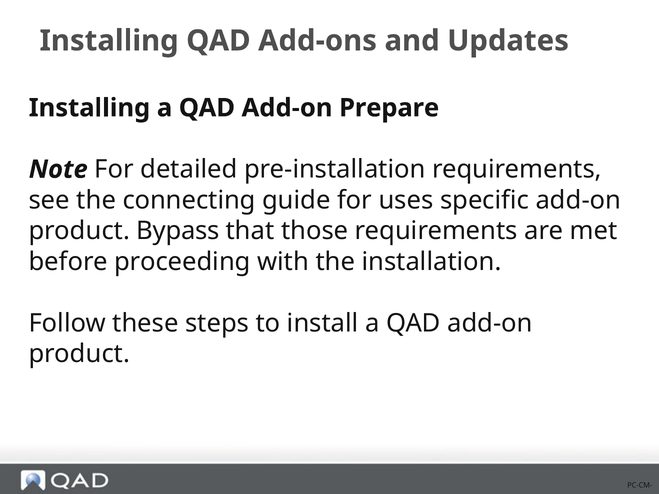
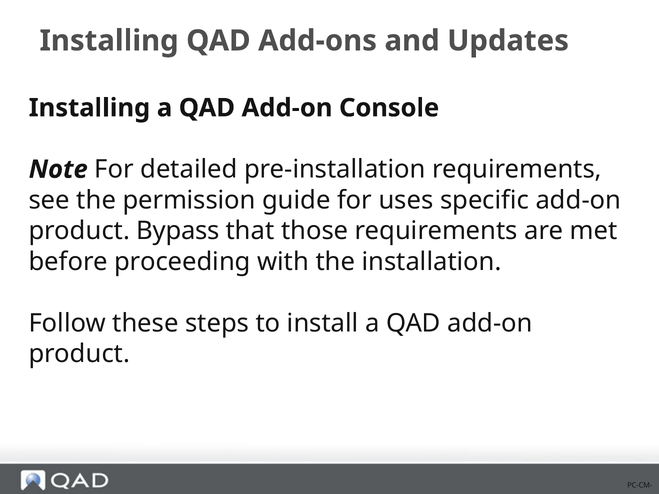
Prepare: Prepare -> Console
connecting: connecting -> permission
